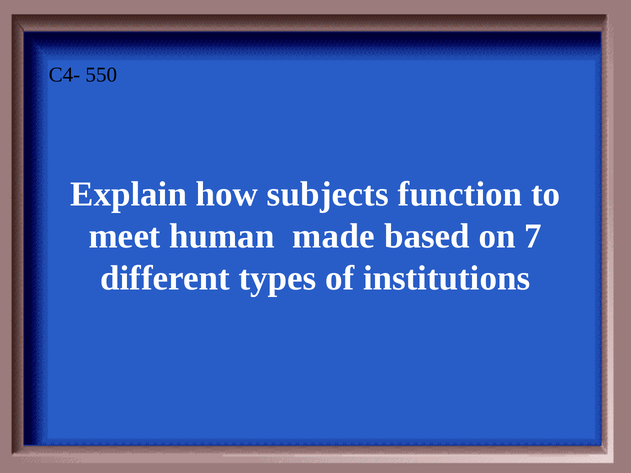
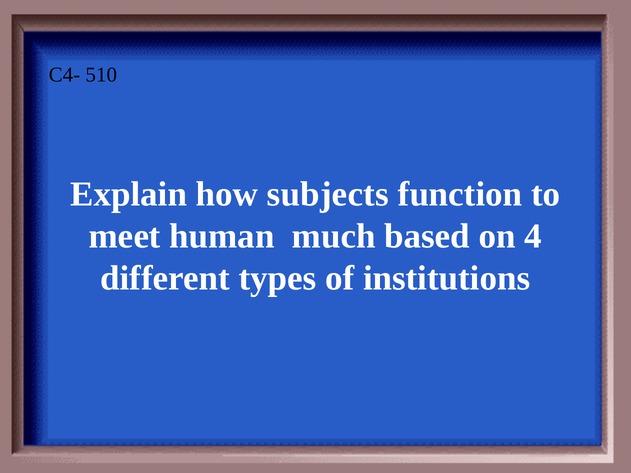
550: 550 -> 510
made: made -> much
7: 7 -> 4
